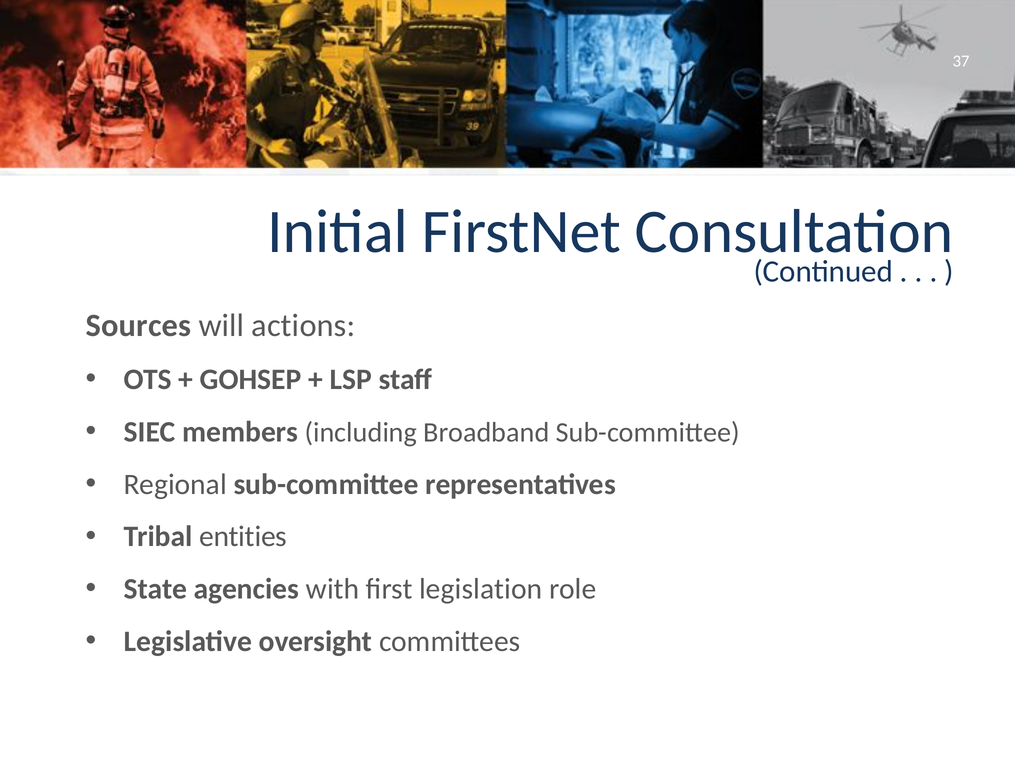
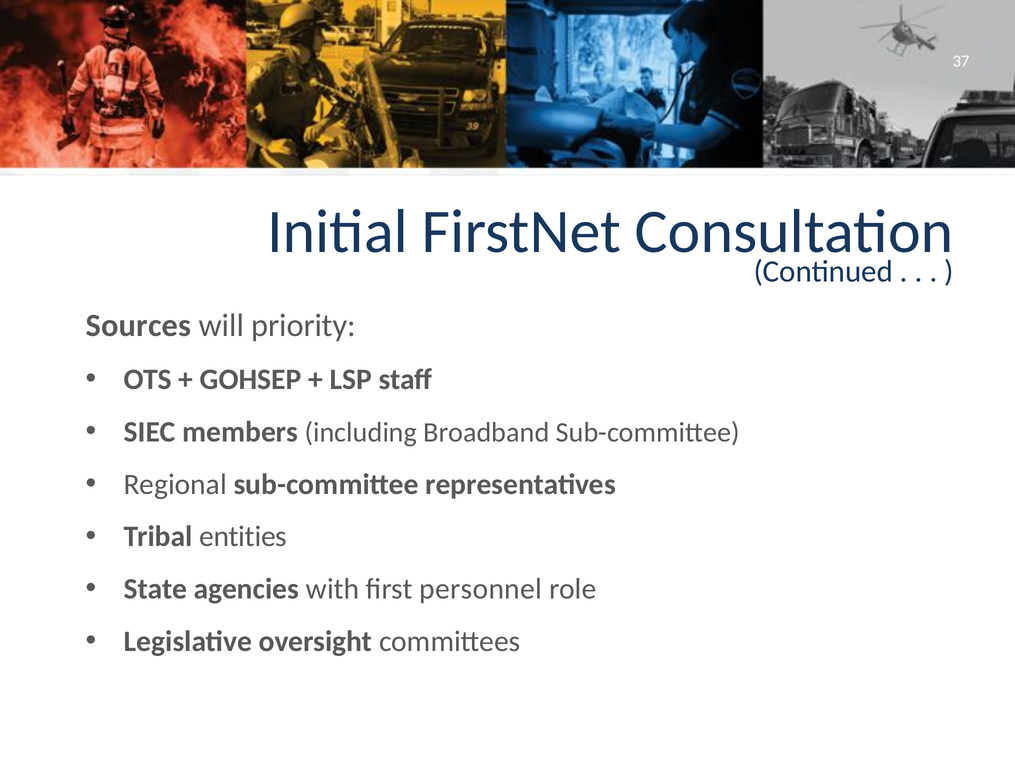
actions: actions -> priority
legislation: legislation -> personnel
